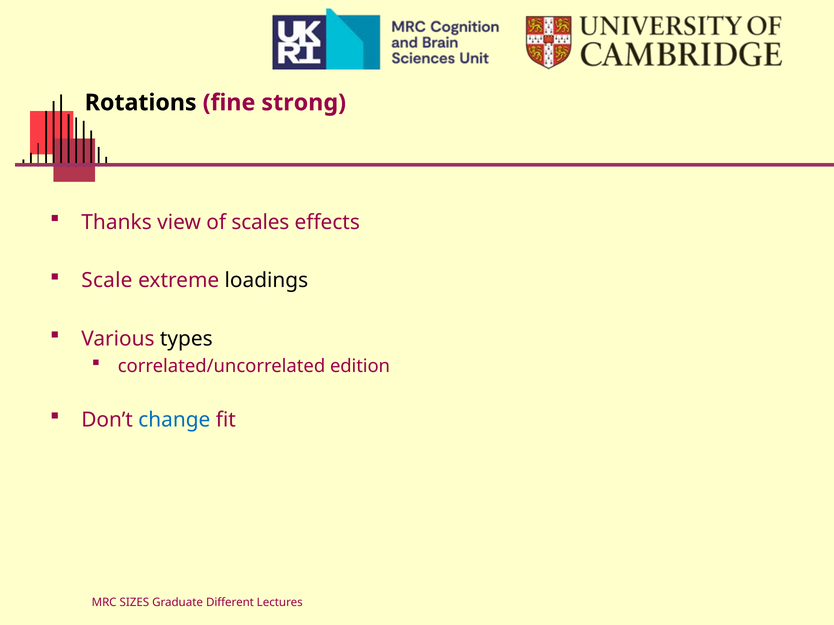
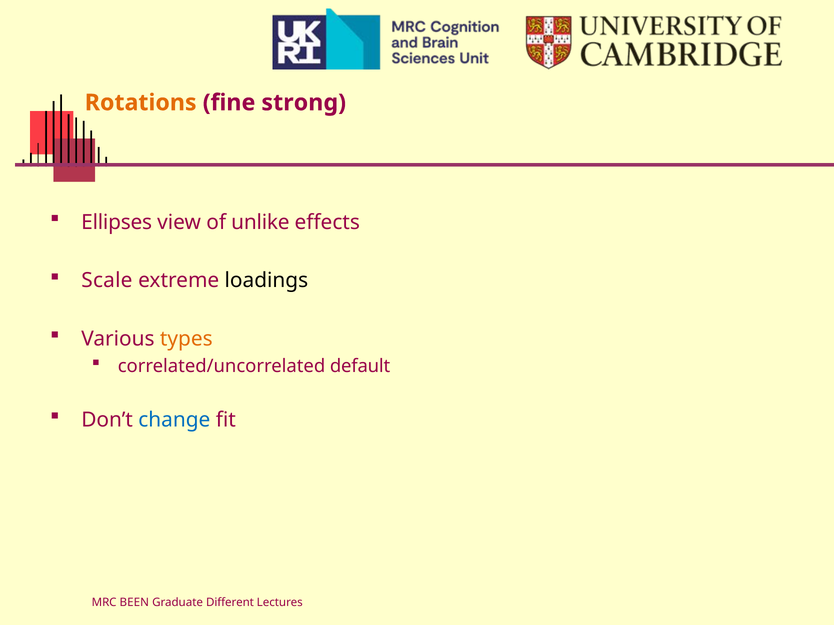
Rotations colour: black -> orange
Thanks: Thanks -> Ellipses
scales: scales -> unlike
types colour: black -> orange
edition: edition -> default
SIZES: SIZES -> BEEN
